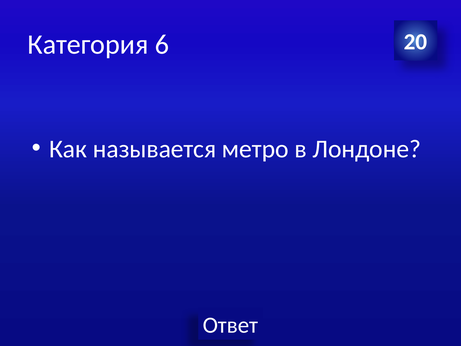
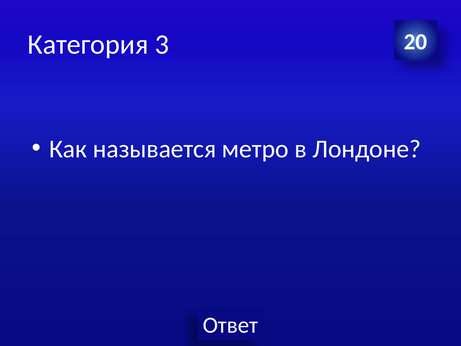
6: 6 -> 3
